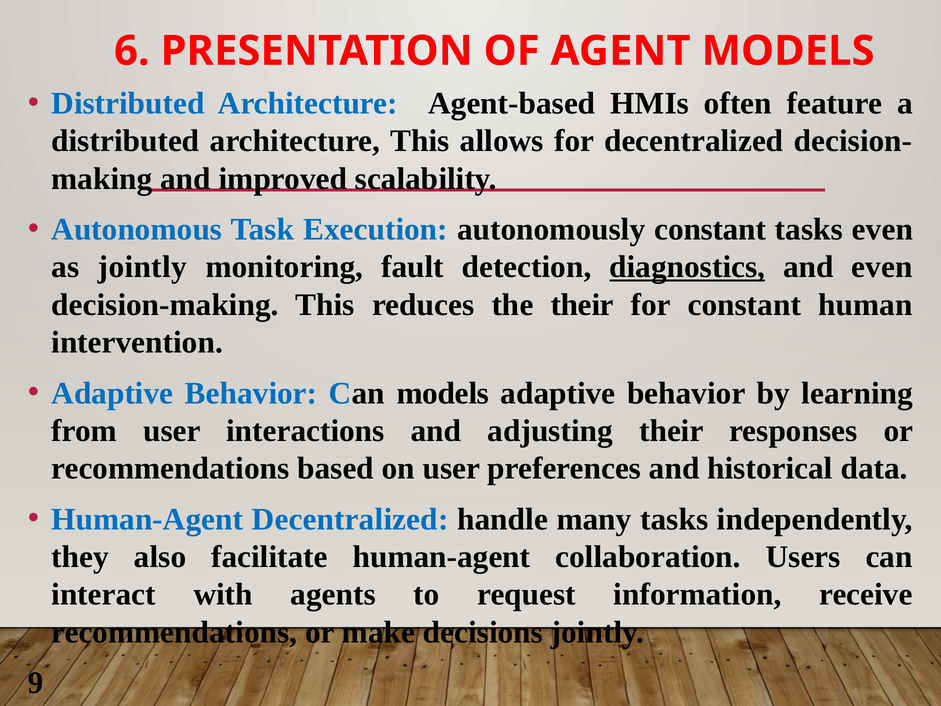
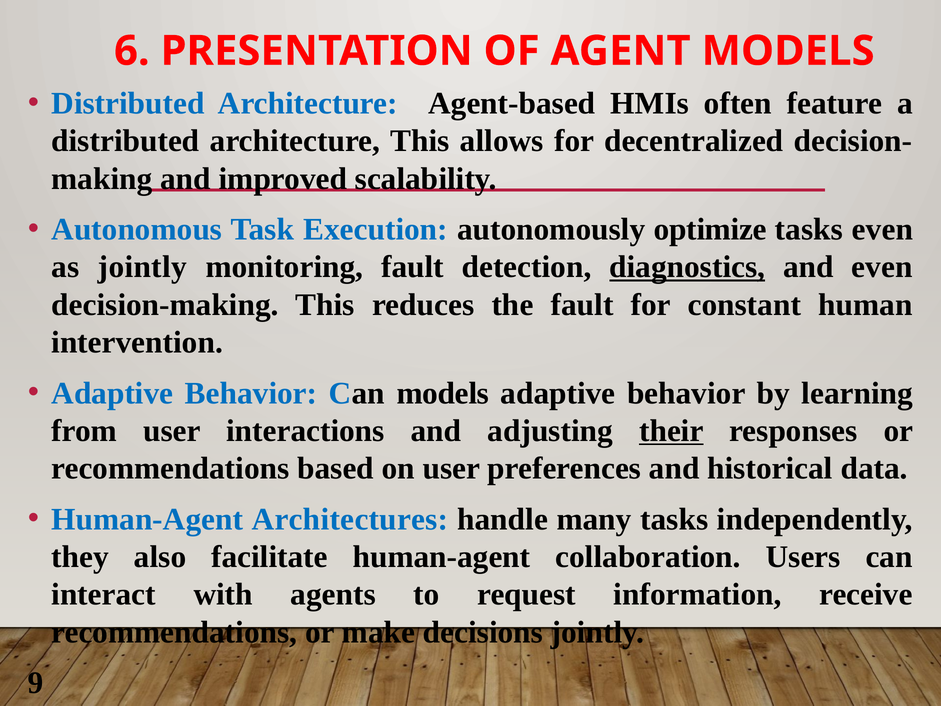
autonomously constant: constant -> optimize
the their: their -> fault
their at (671, 431) underline: none -> present
Human-Agent Decentralized: Decentralized -> Architectures
